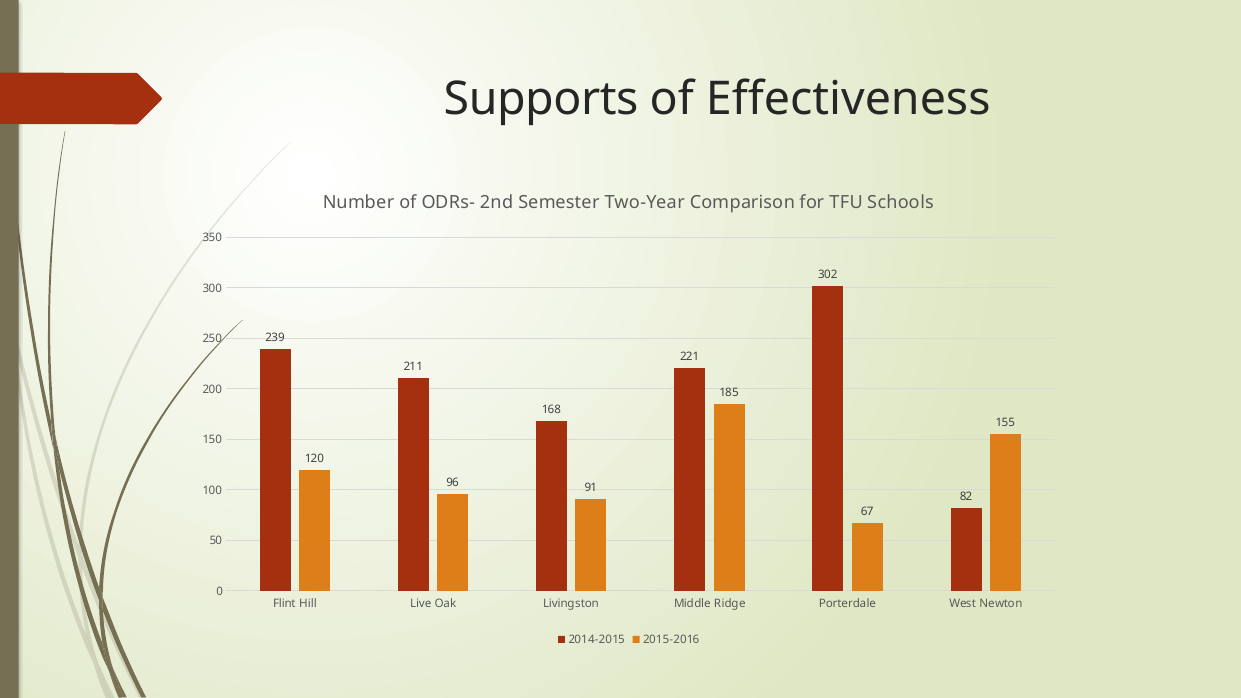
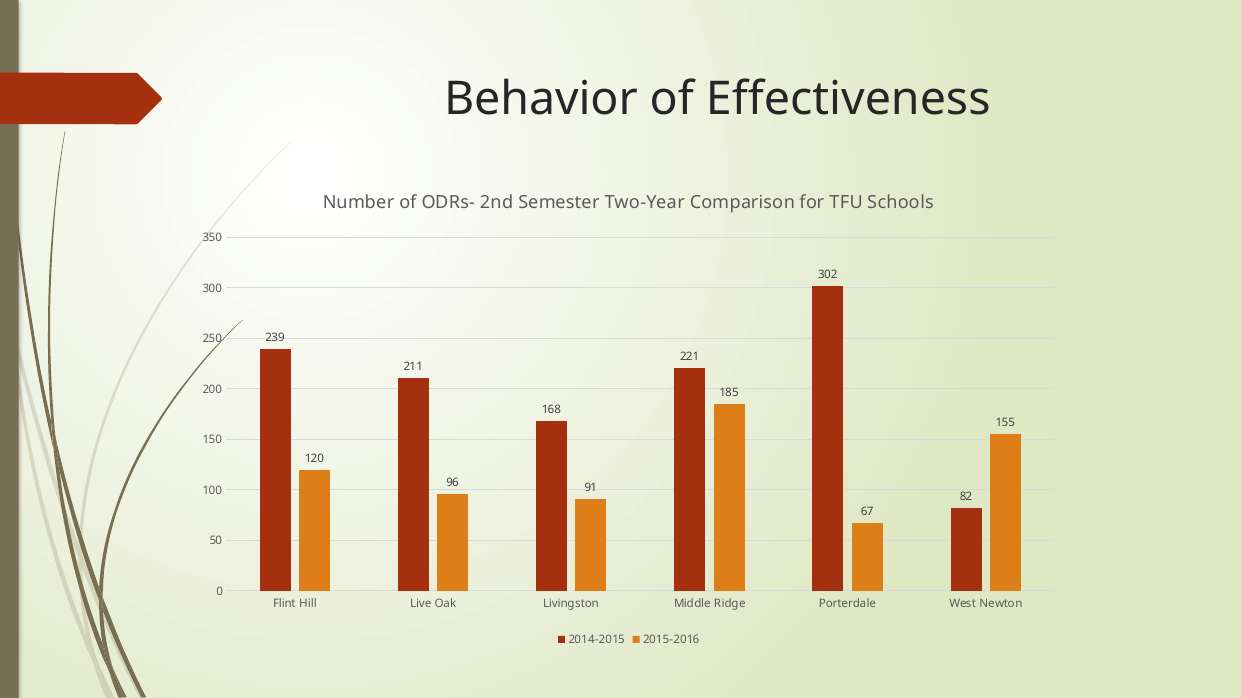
Supports: Supports -> Behavior
